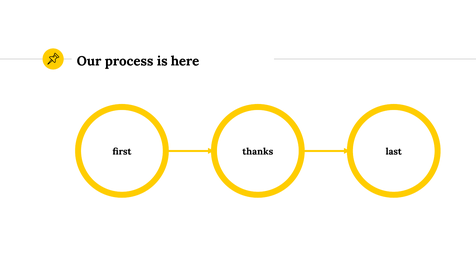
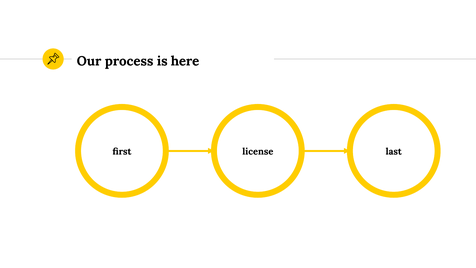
thanks: thanks -> license
